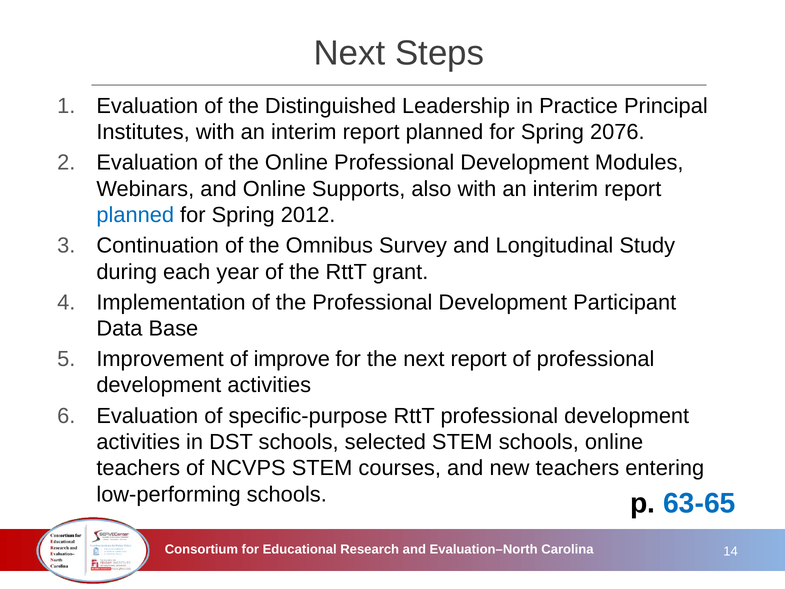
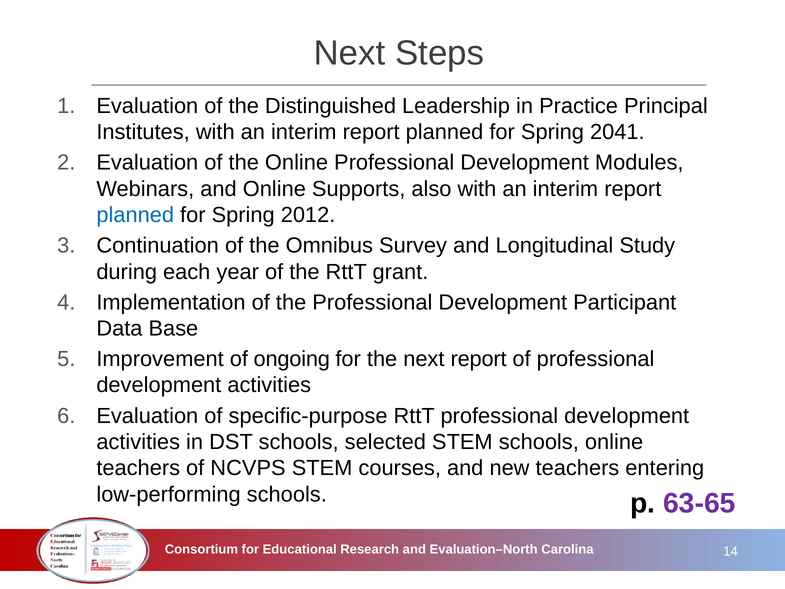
2076: 2076 -> 2041
improve: improve -> ongoing
63-65 colour: blue -> purple
